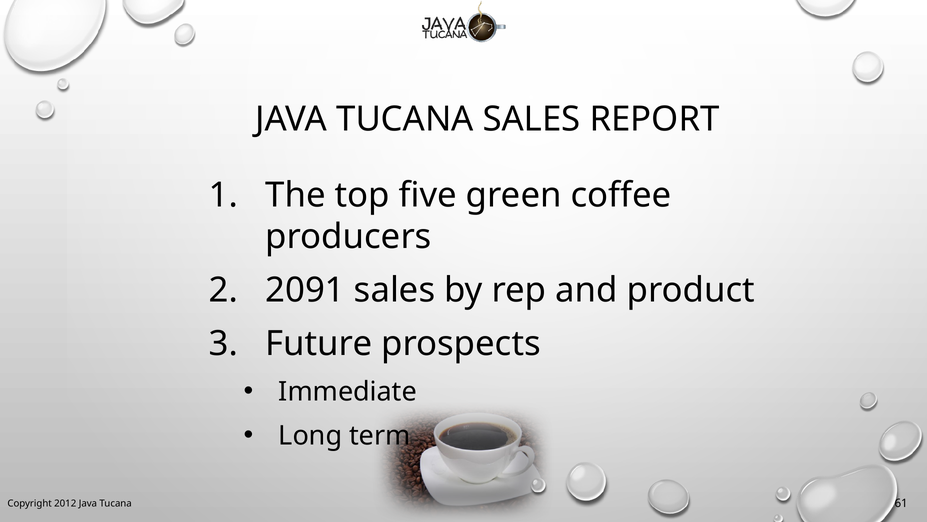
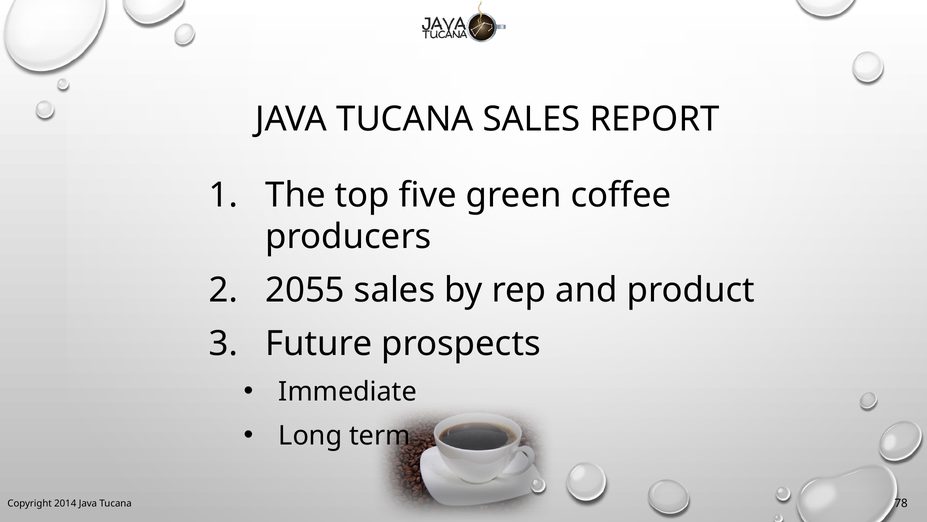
2091: 2091 -> 2055
2012: 2012 -> 2014
61: 61 -> 78
